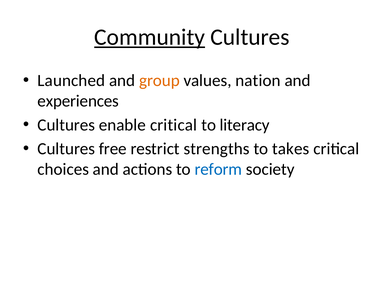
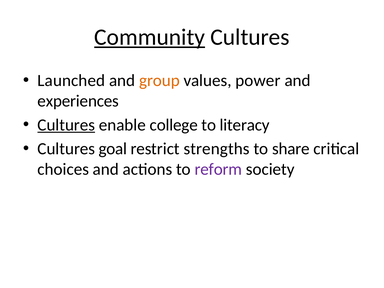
nation: nation -> power
Cultures at (66, 125) underline: none -> present
enable critical: critical -> college
free: free -> goal
takes: takes -> share
reform colour: blue -> purple
